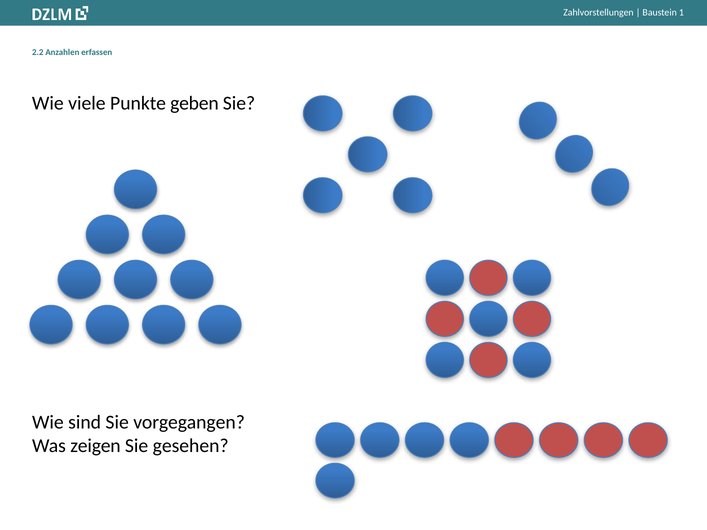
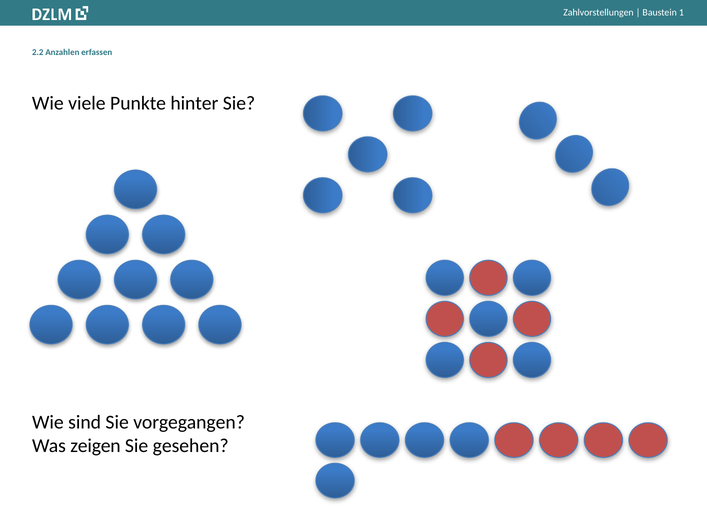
geben: geben -> hinter
